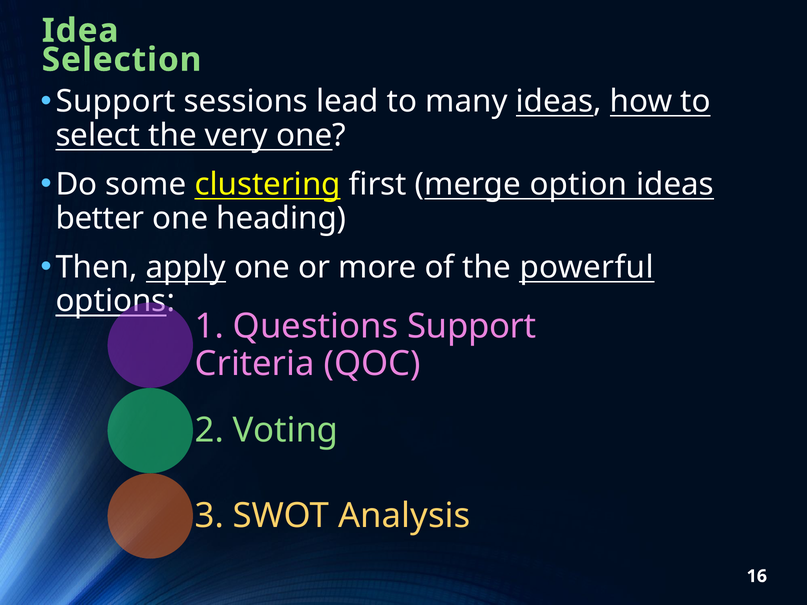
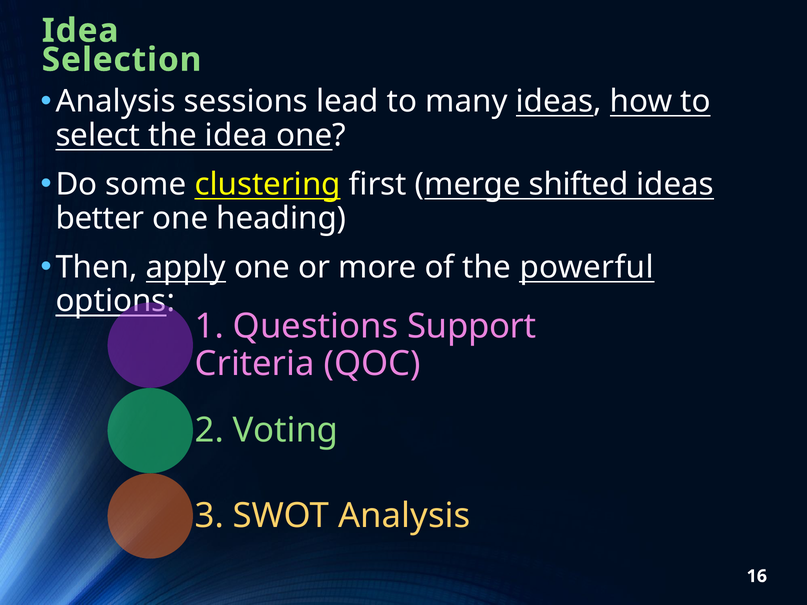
Support at (116, 102): Support -> Analysis
the very: very -> idea
option: option -> shifted
